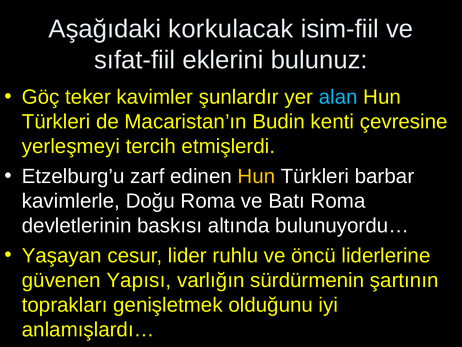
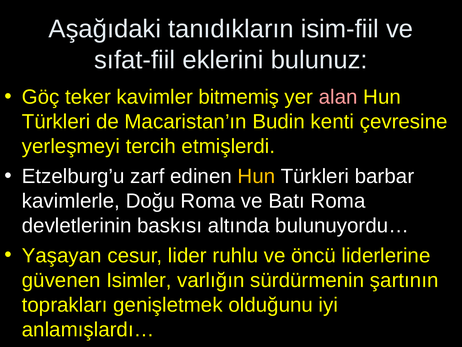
korkulacak: korkulacak -> tanıdıkların
şunlardır: şunlardır -> bitmemiş
alan colour: light blue -> pink
Yapısı: Yapısı -> Isimler
